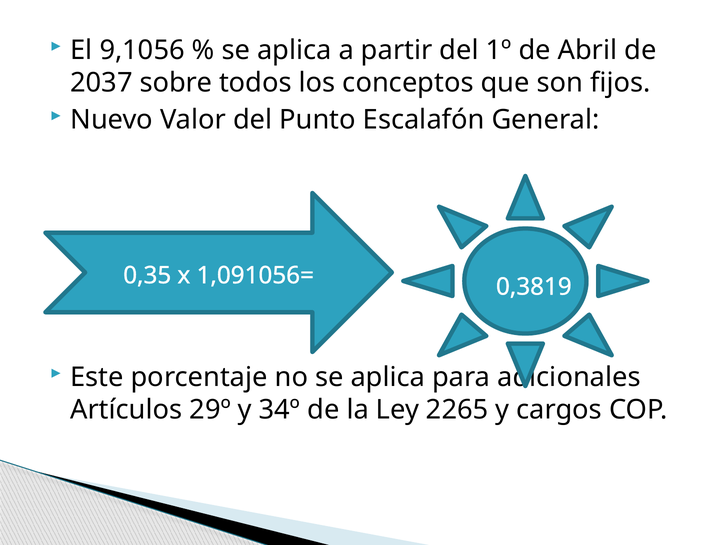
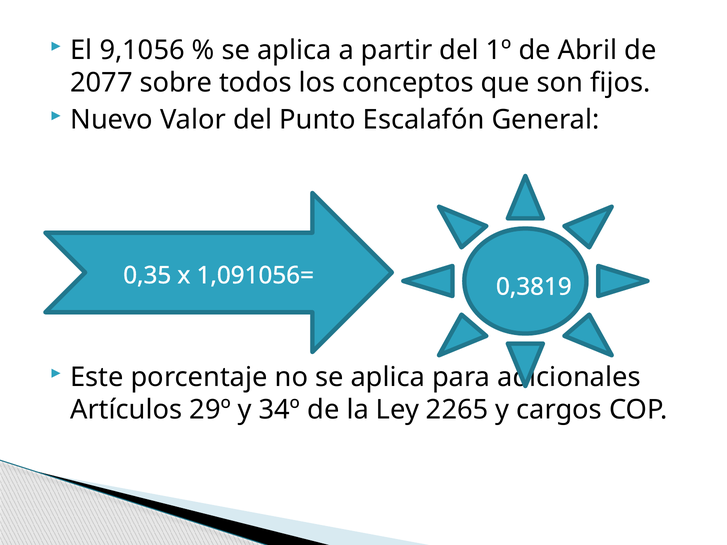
2037: 2037 -> 2077
